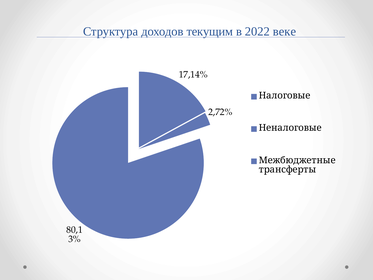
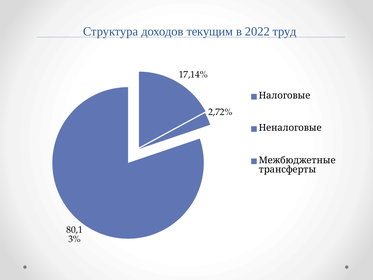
веке: веке -> труд
